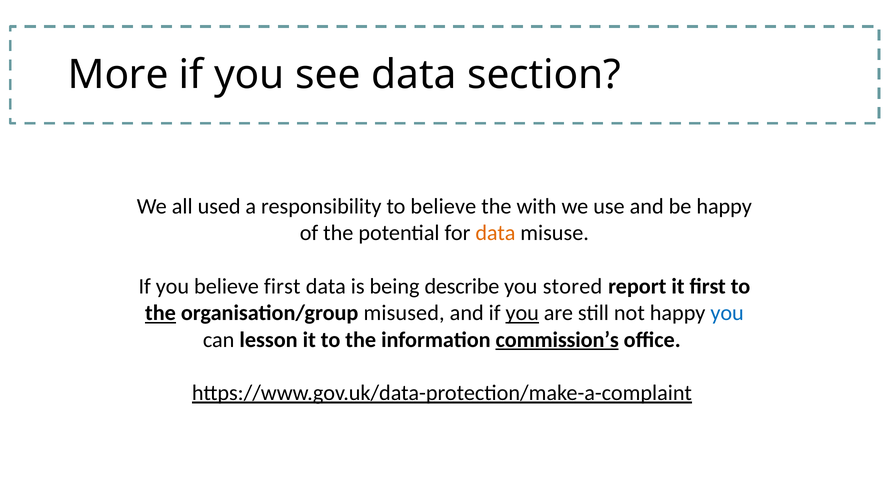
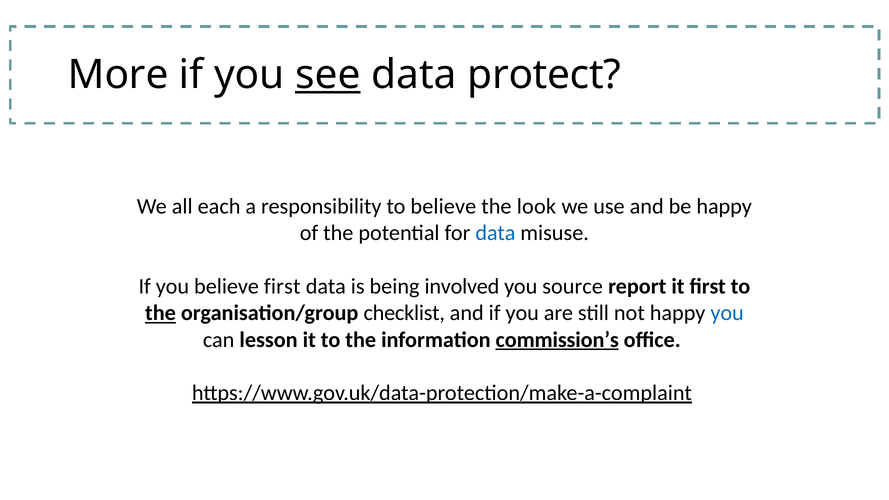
see underline: none -> present
section: section -> protect
used: used -> each
with: with -> look
data at (495, 233) colour: orange -> blue
describe: describe -> involved
stored: stored -> source
misused: misused -> checklist
you at (522, 313) underline: present -> none
